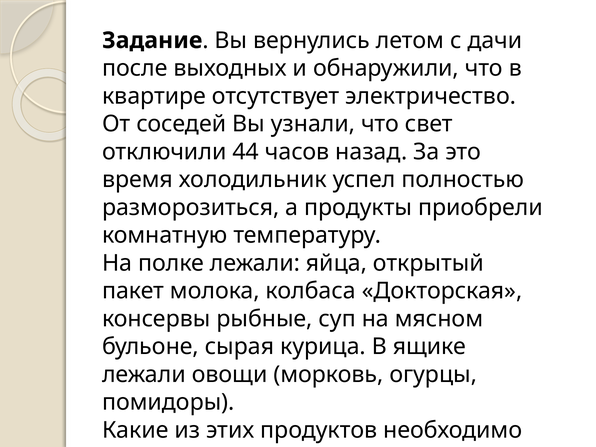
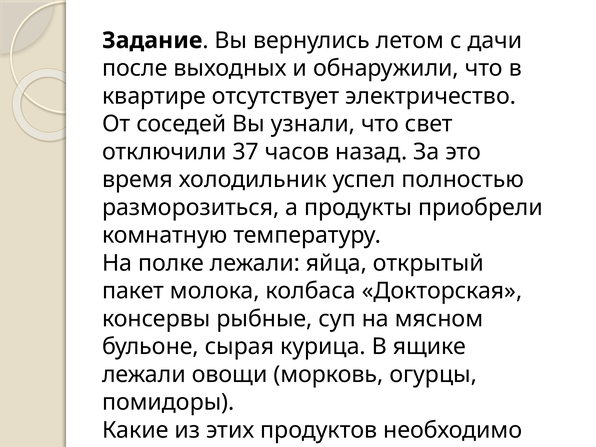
44: 44 -> 37
